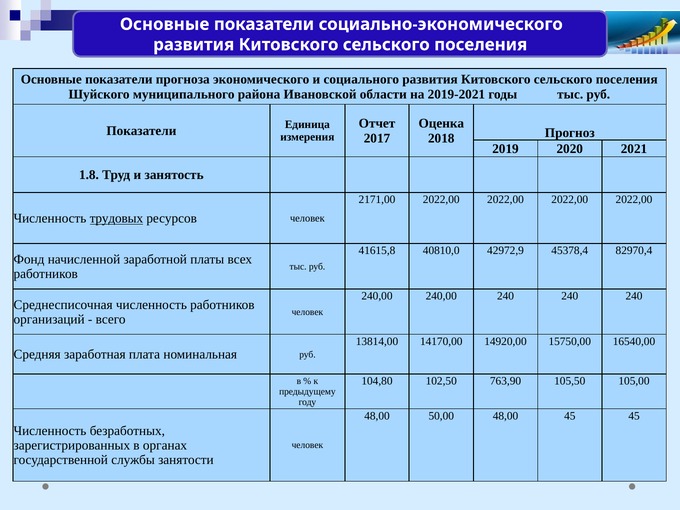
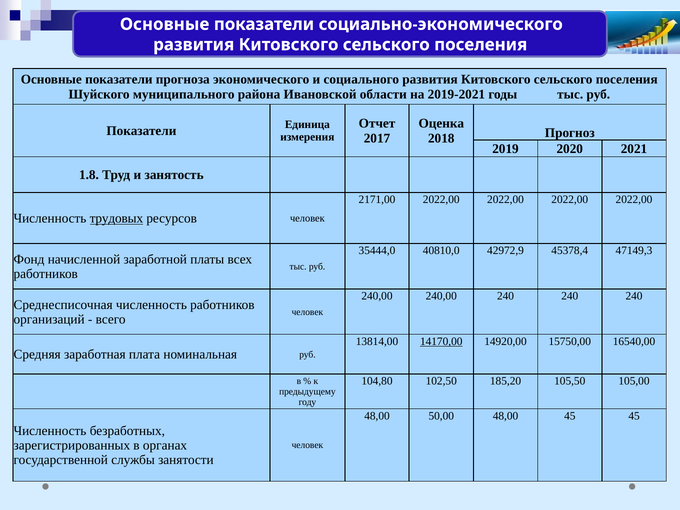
41615,8: 41615,8 -> 35444,0
82970,4: 82970,4 -> 47149,3
14170,00 underline: none -> present
763,90: 763,90 -> 185,20
